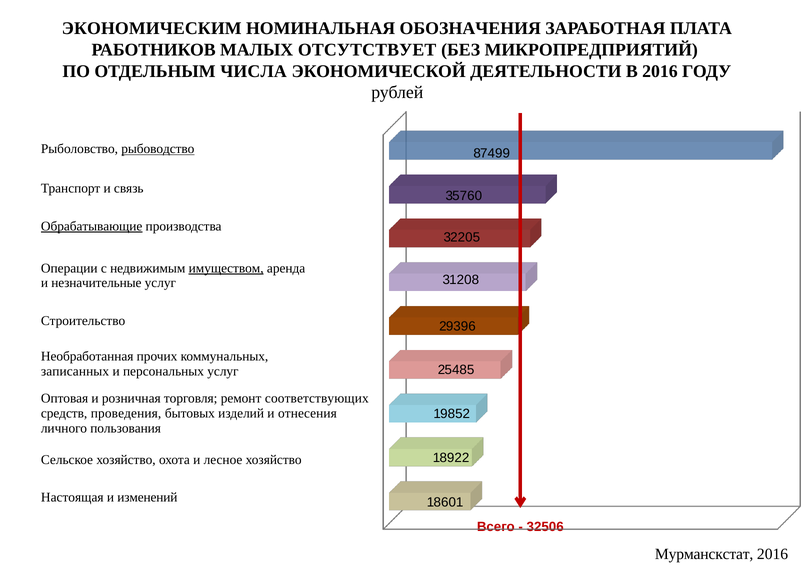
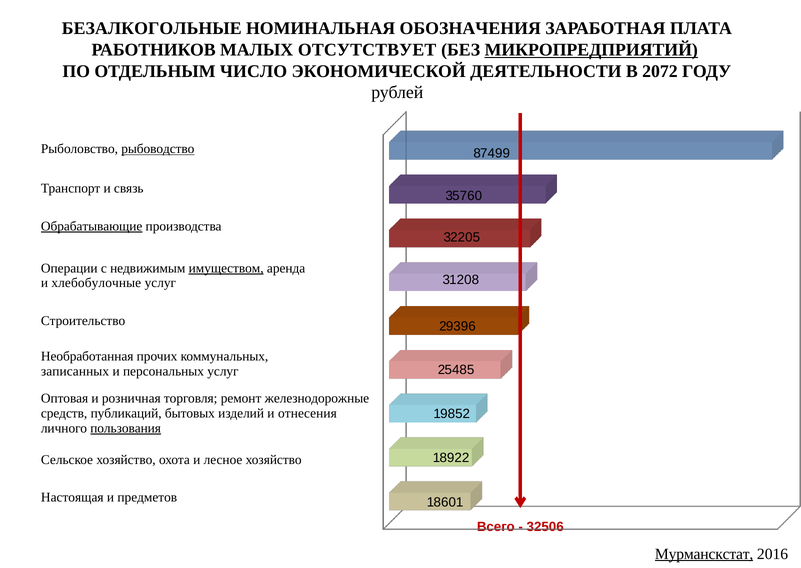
ЭКОНОМИЧЕСКИМ: ЭКОНОМИЧЕСКИМ -> БЕЗАЛКОГОЛЬНЫЕ
МИКРОПРЕДПРИЯТИЙ underline: none -> present
ЧИСЛА: ЧИСЛА -> ЧИСЛО
В 2016: 2016 -> 2072
незначительные: незначительные -> хлебобулочные
соответствующих: соответствующих -> железнодорожные
проведения: проведения -> публикаций
пользования underline: none -> present
изменений: изменений -> предметов
Мурманскстат underline: none -> present
